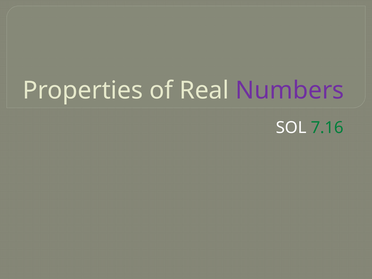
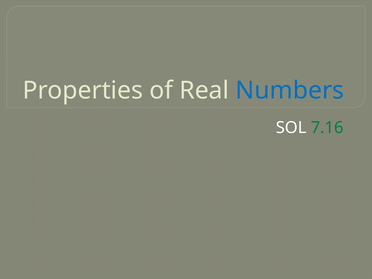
Numbers colour: purple -> blue
